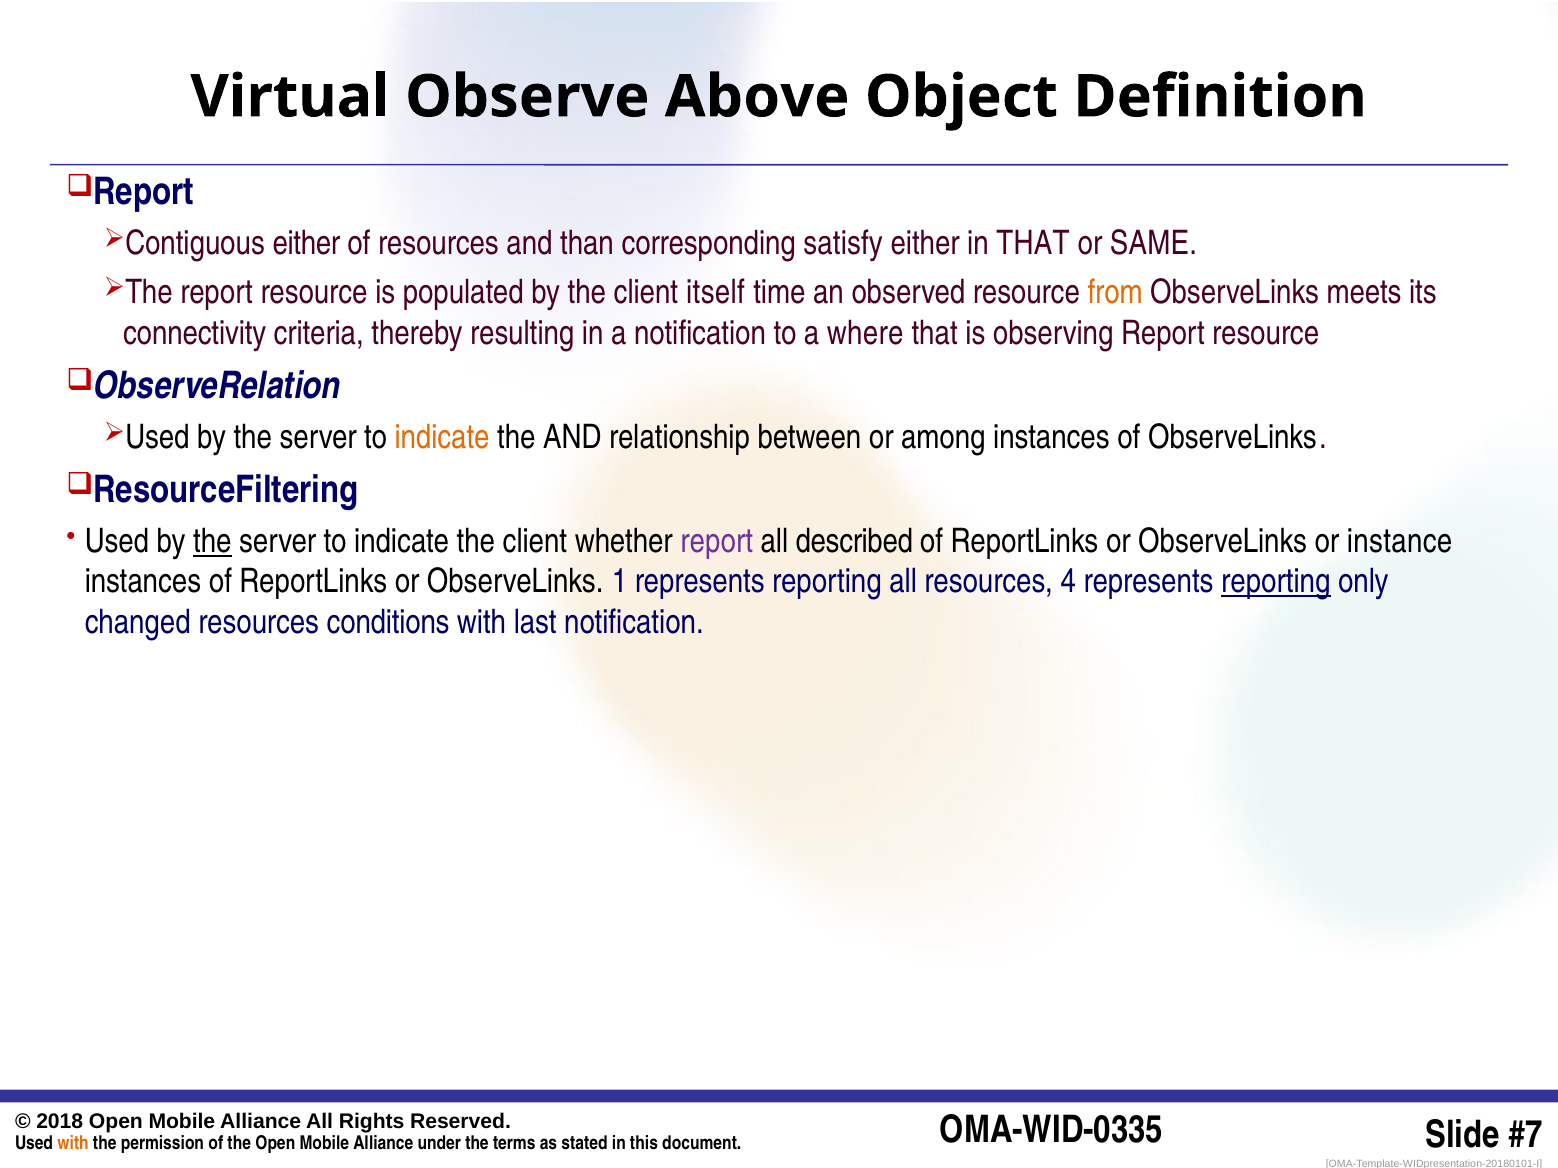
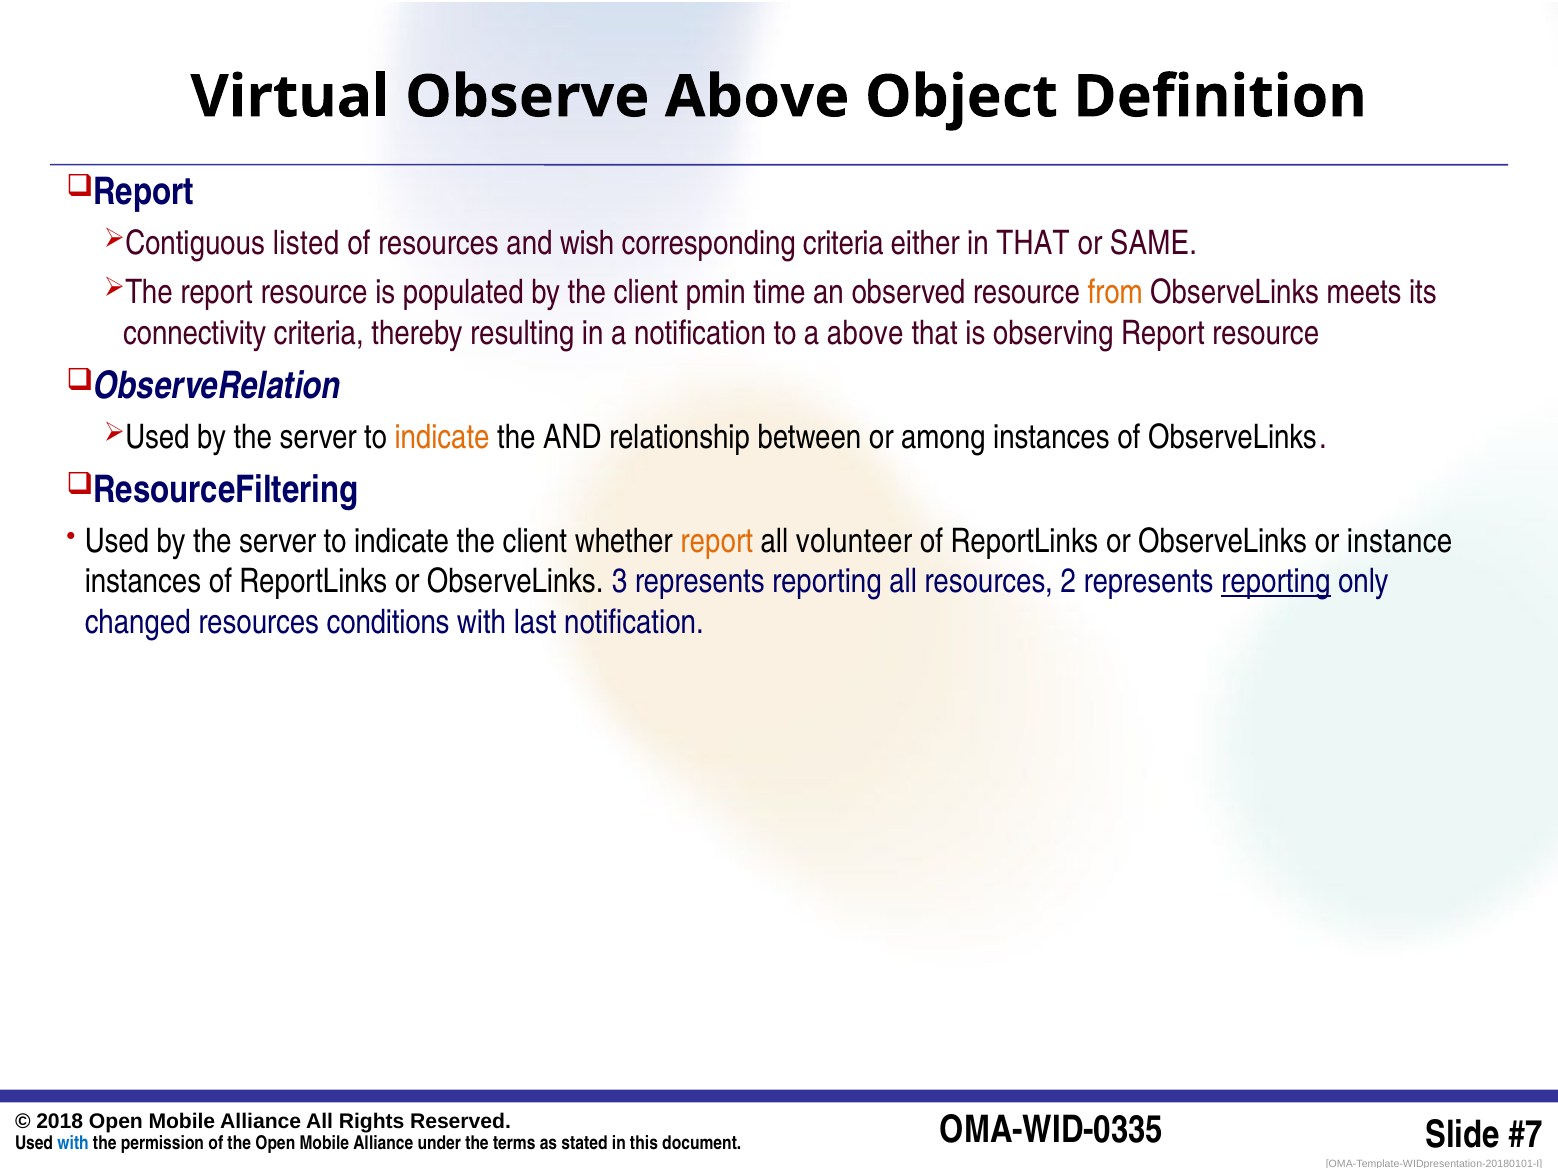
either at (306, 244): either -> listed
than: than -> wish
corresponding satisfy: satisfy -> criteria
itself: itself -> pmin
a where: where -> above
the at (212, 542) underline: present -> none
report at (717, 542) colour: purple -> orange
described: described -> volunteer
1: 1 -> 3
4: 4 -> 2
with at (73, 1143) colour: orange -> blue
